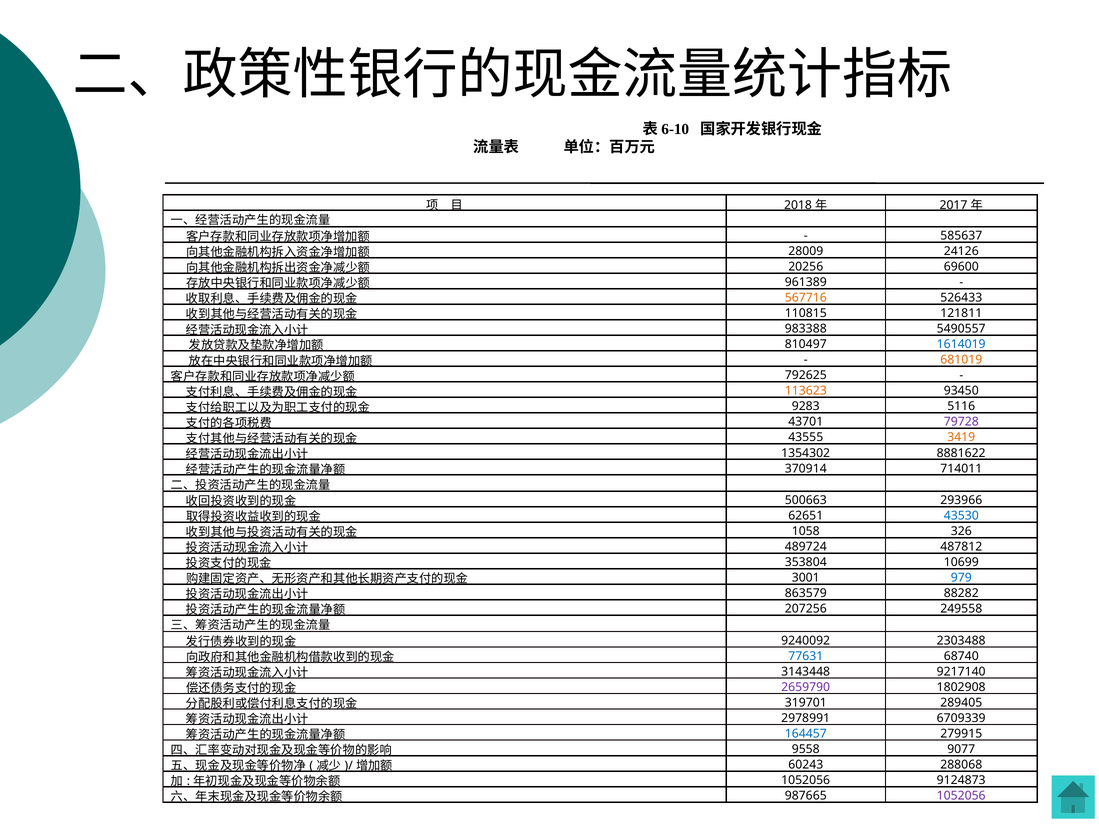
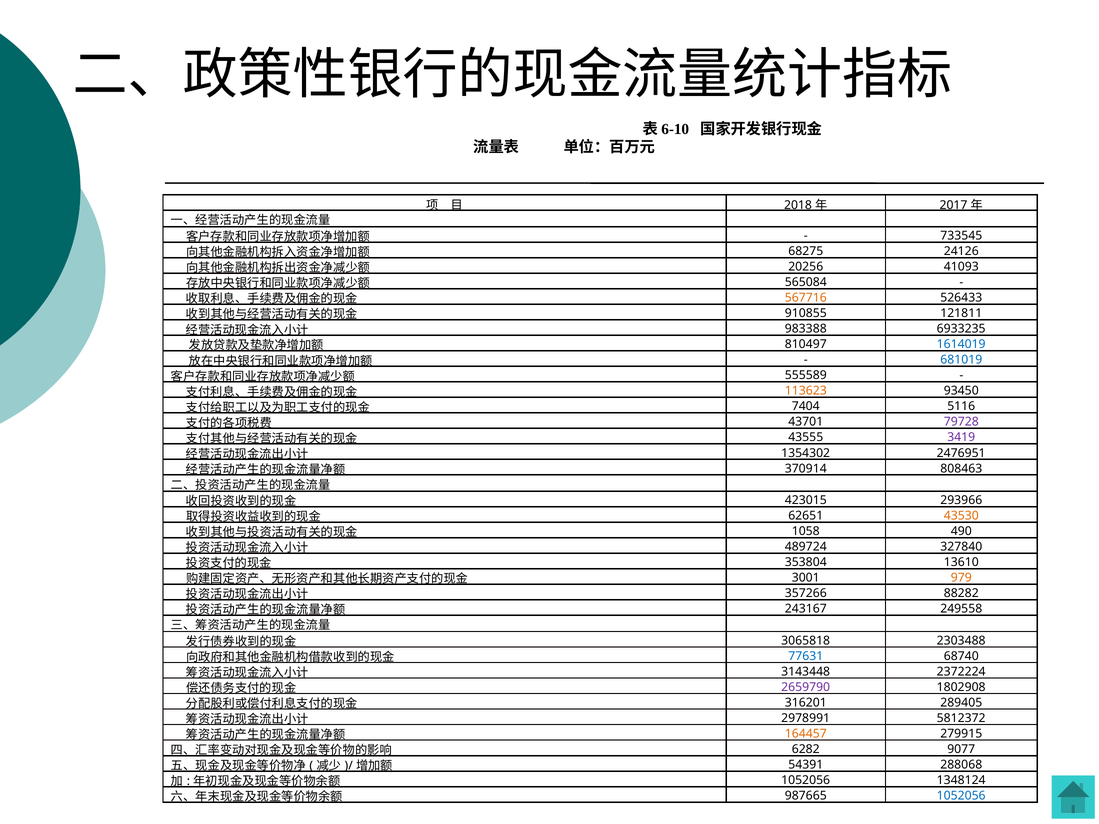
585637: 585637 -> 733545
28009: 28009 -> 68275
69600: 69600 -> 41093
961389: 961389 -> 565084
110815: 110815 -> 910855
5490557: 5490557 -> 6933235
681019 colour: orange -> blue
792625: 792625 -> 555589
9283: 9283 -> 7404
3419 colour: orange -> purple
8881622: 8881622 -> 2476951
714011: 714011 -> 808463
500663: 500663 -> 423015
43530 colour: blue -> orange
326: 326 -> 490
487812: 487812 -> 327840
10699: 10699 -> 13610
979 colour: blue -> orange
863579: 863579 -> 357266
207256: 207256 -> 243167
9240092: 9240092 -> 3065818
9217140: 9217140 -> 2372224
319701: 319701 -> 316201
6709339: 6709339 -> 5812372
164457 colour: blue -> orange
9558: 9558 -> 6282
60243: 60243 -> 54391
9124873: 9124873 -> 1348124
1052056 at (961, 796) colour: purple -> blue
